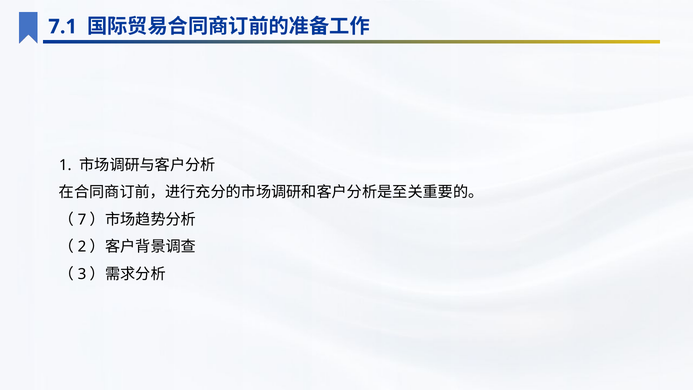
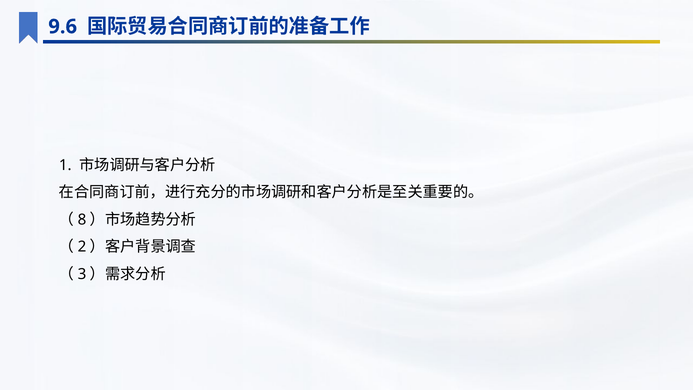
7.1: 7.1 -> 9.6
7: 7 -> 8
